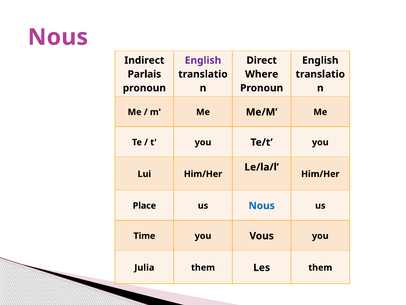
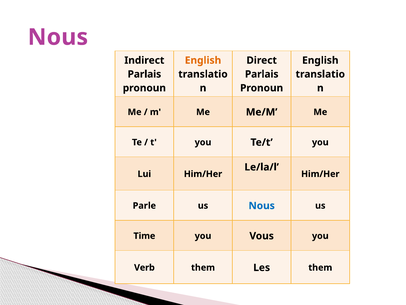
English at (203, 60) colour: purple -> orange
Where at (262, 74): Where -> Parlais
Place: Place -> Parle
Julia: Julia -> Verb
